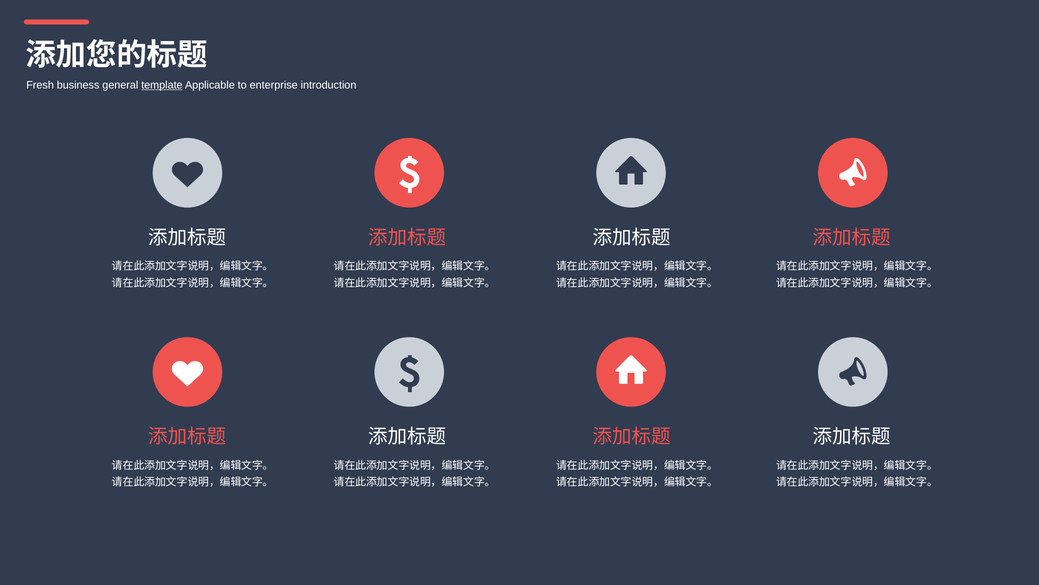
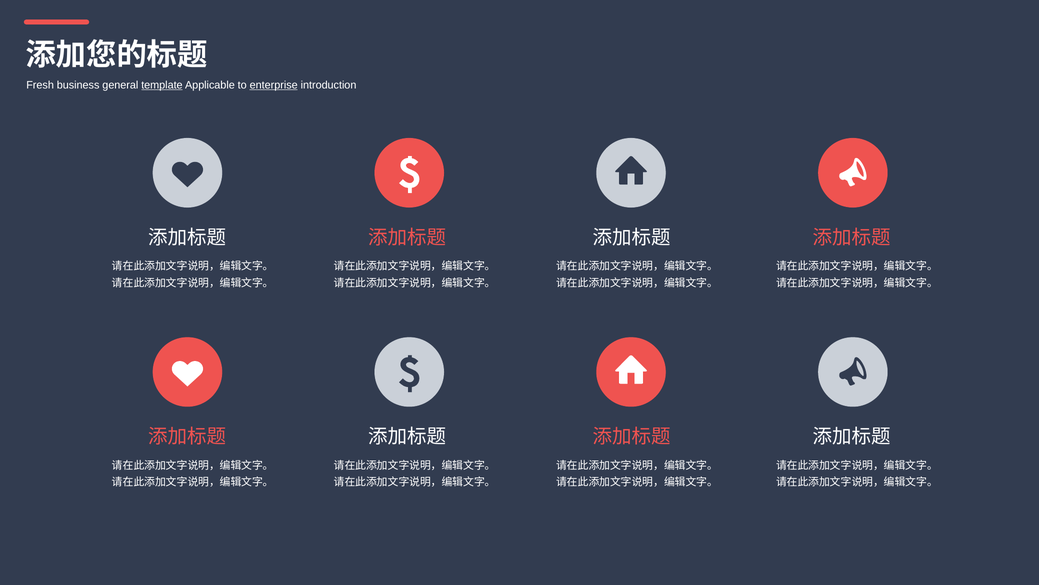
enterprise underline: none -> present
